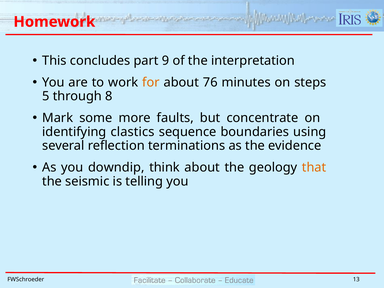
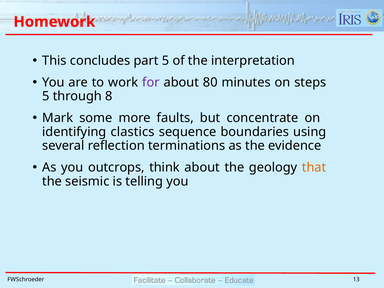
part 9: 9 -> 5
for colour: orange -> purple
76: 76 -> 80
downdip: downdip -> outcrops
